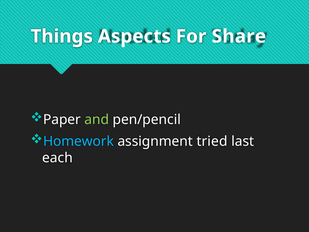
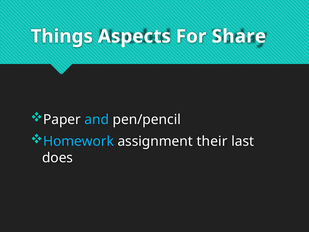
and colour: light green -> light blue
tried: tried -> their
each: each -> does
